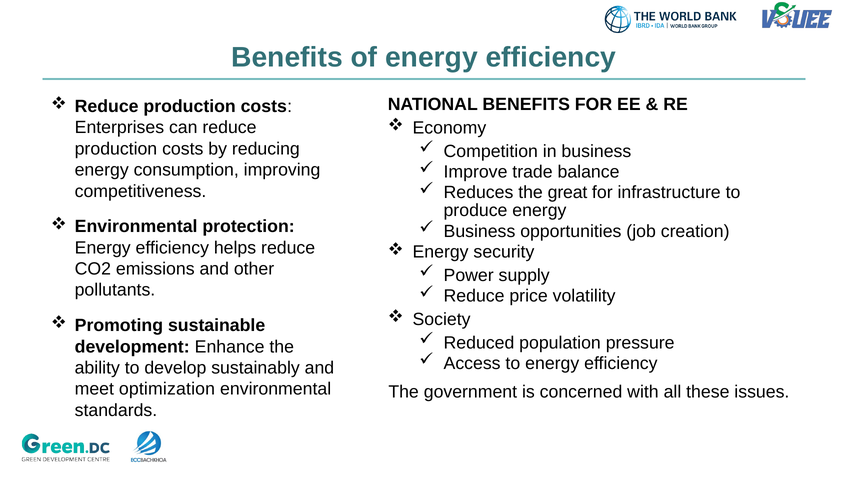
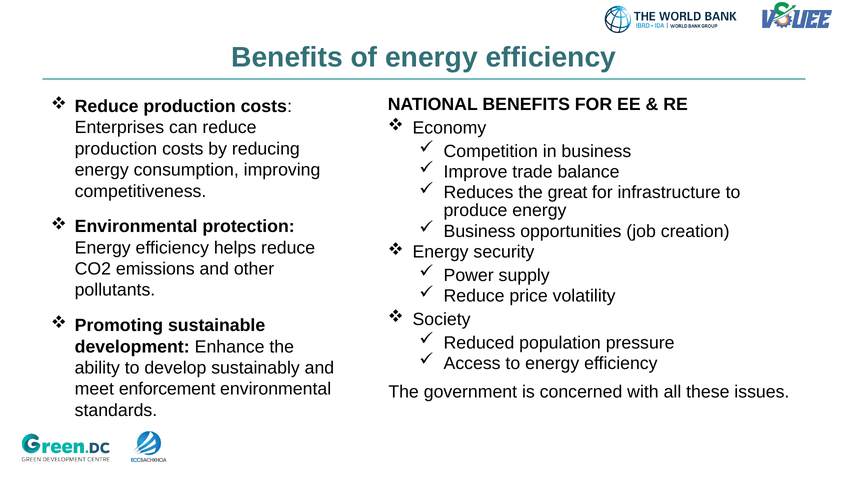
optimization: optimization -> enforcement
